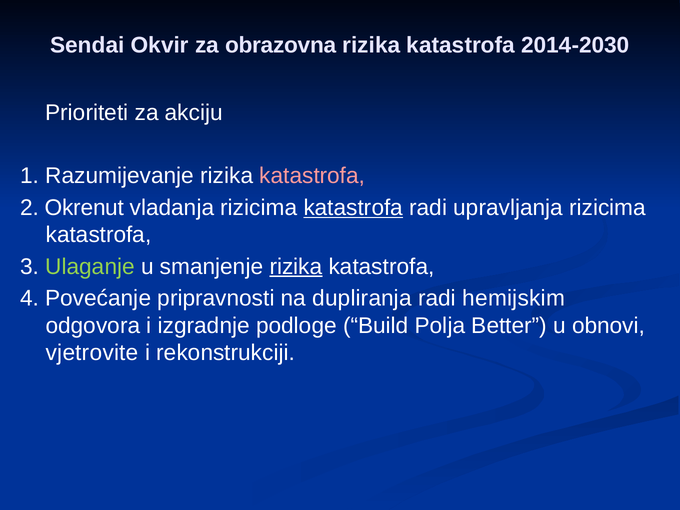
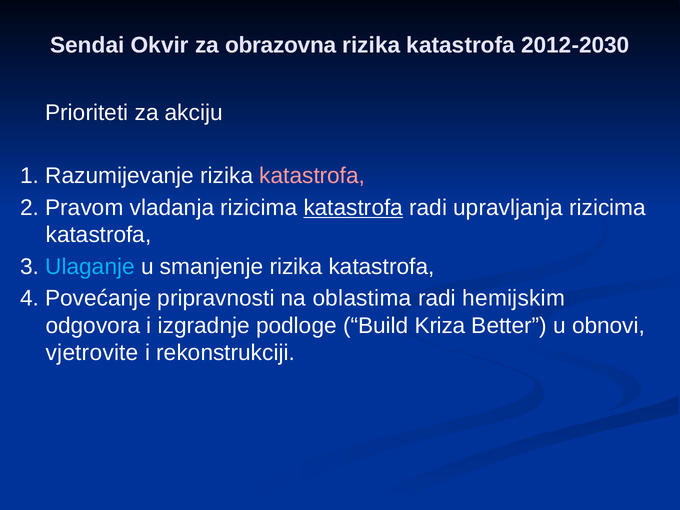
2014-2030: 2014-2030 -> 2012-2030
Okrenut: Okrenut -> Pravom
Ulaganje colour: light green -> light blue
rizika at (296, 267) underline: present -> none
dupliranja: dupliranja -> oblastima
Polja: Polja -> Kriza
